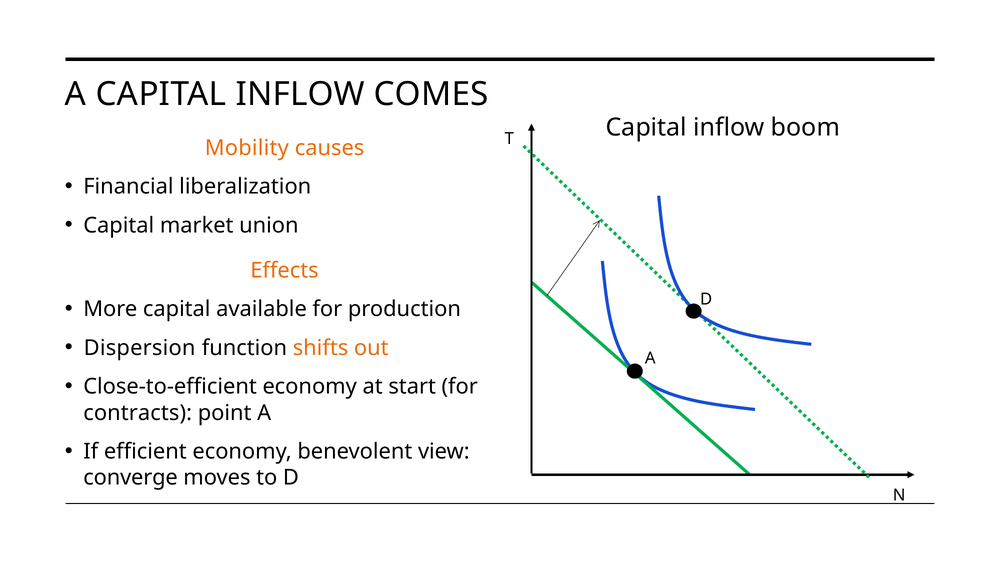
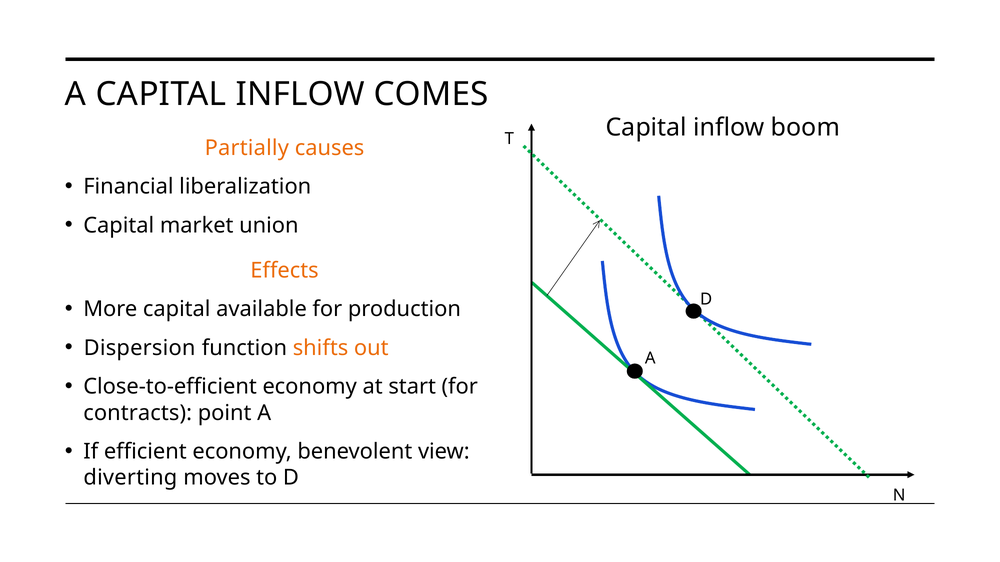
Mobility: Mobility -> Partially
converge: converge -> diverting
